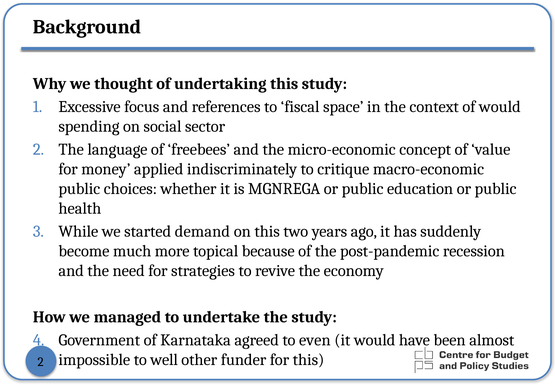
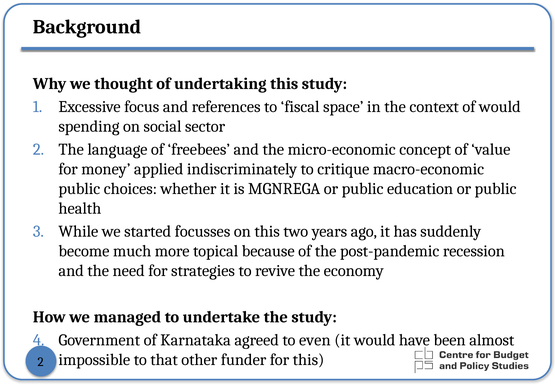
demand: demand -> focusses
well: well -> that
